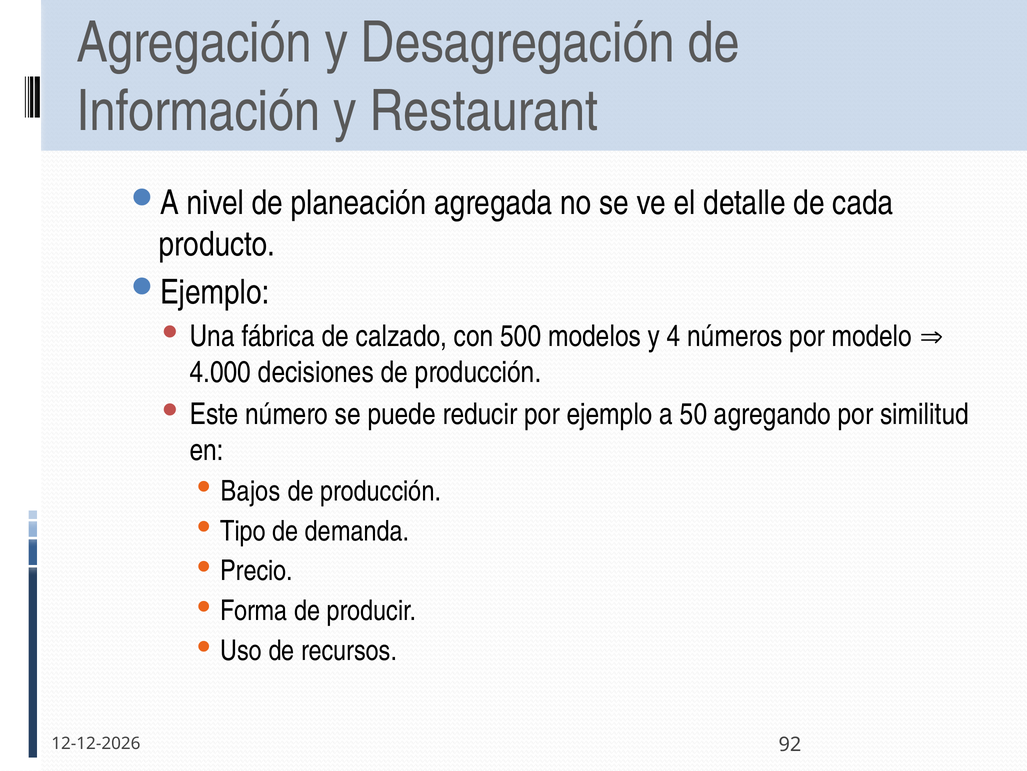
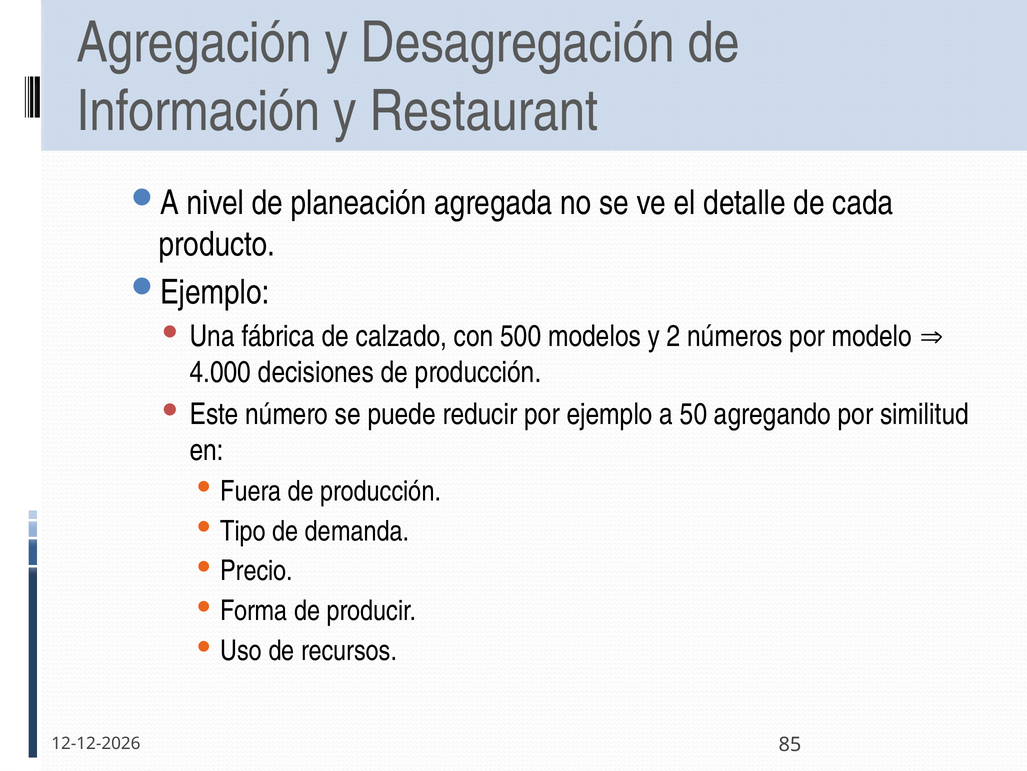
4: 4 -> 2
Bajos: Bajos -> Fuera
92: 92 -> 85
